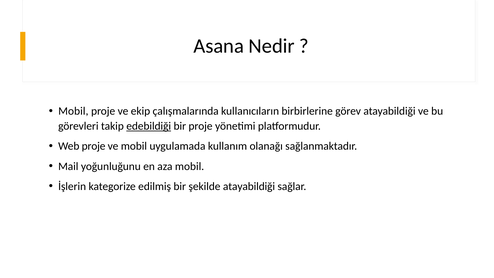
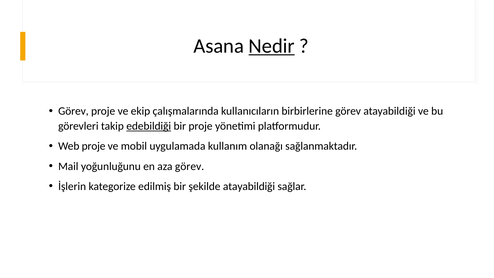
Nedir underline: none -> present
Mobil at (73, 111): Mobil -> Görev
aza mobil: mobil -> görev
